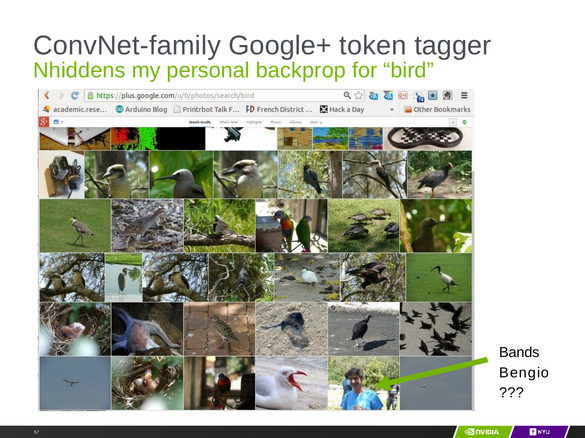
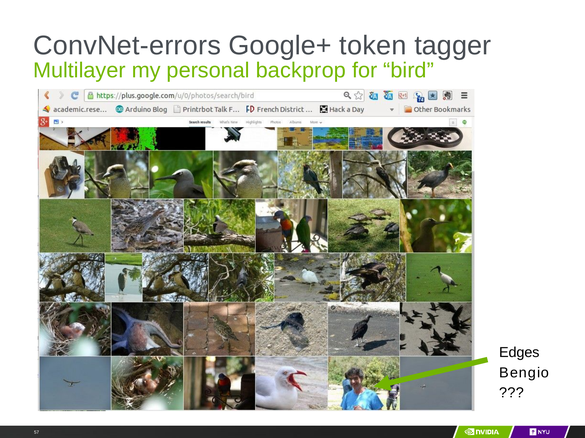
ConvNet-family: ConvNet-family -> ConvNet-errors
Nhiddens: Nhiddens -> Multilayer
Bands: Bands -> Edges
